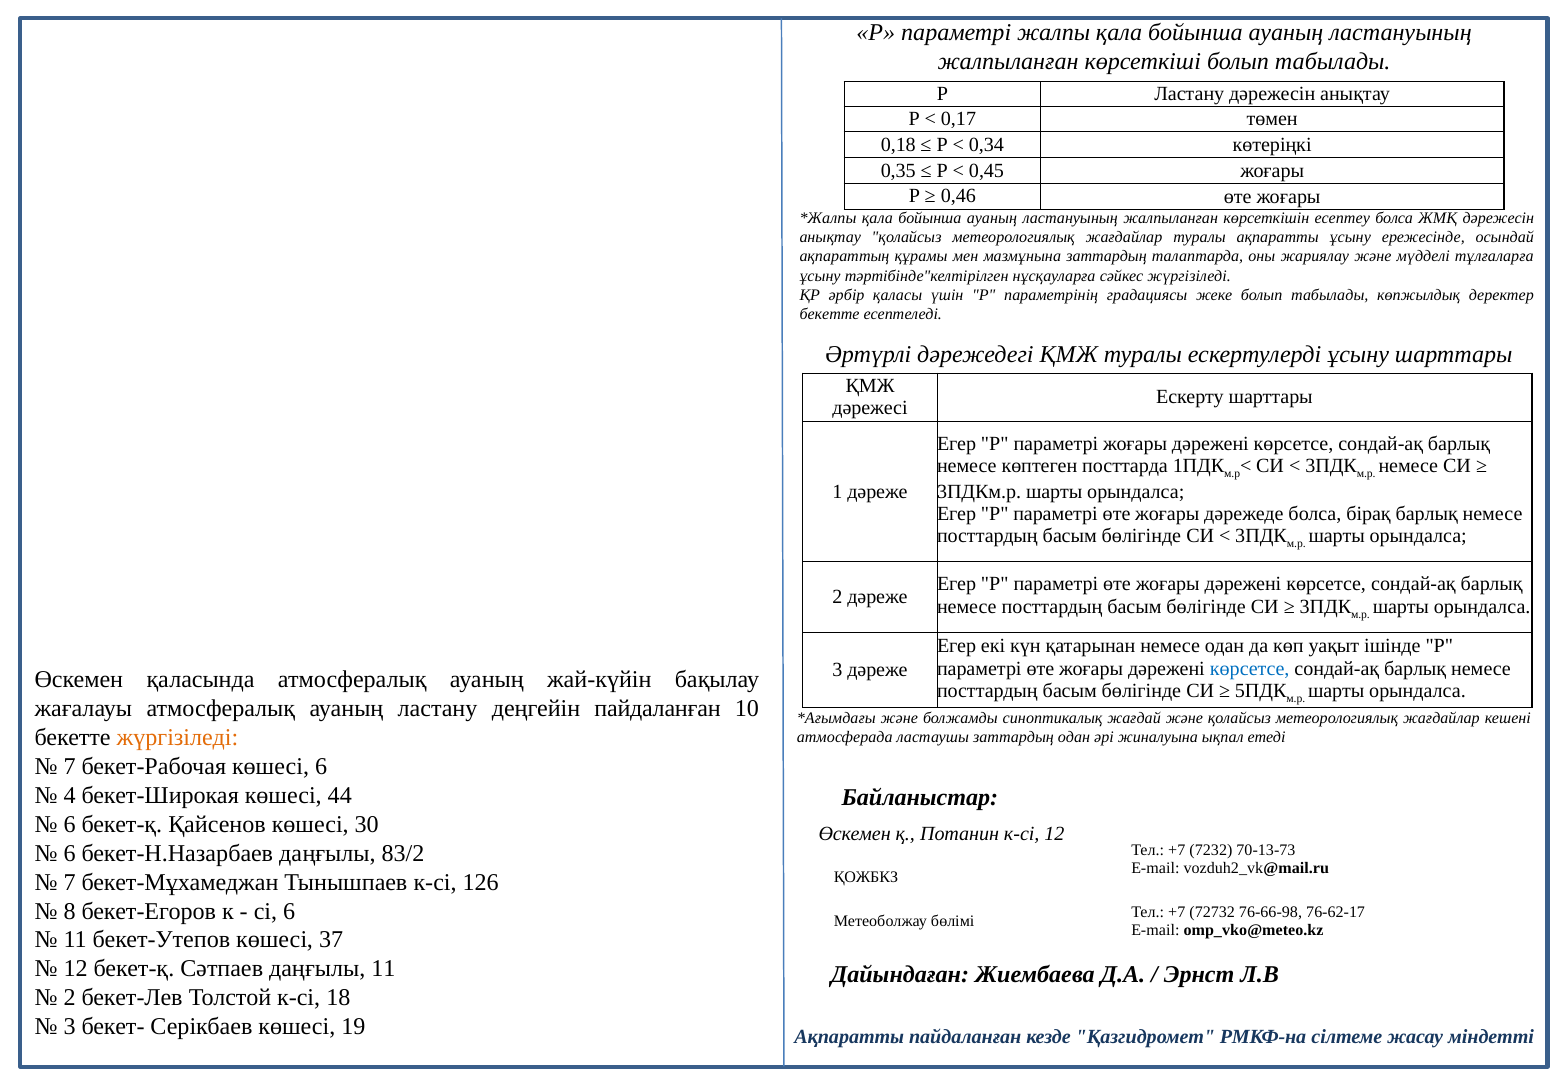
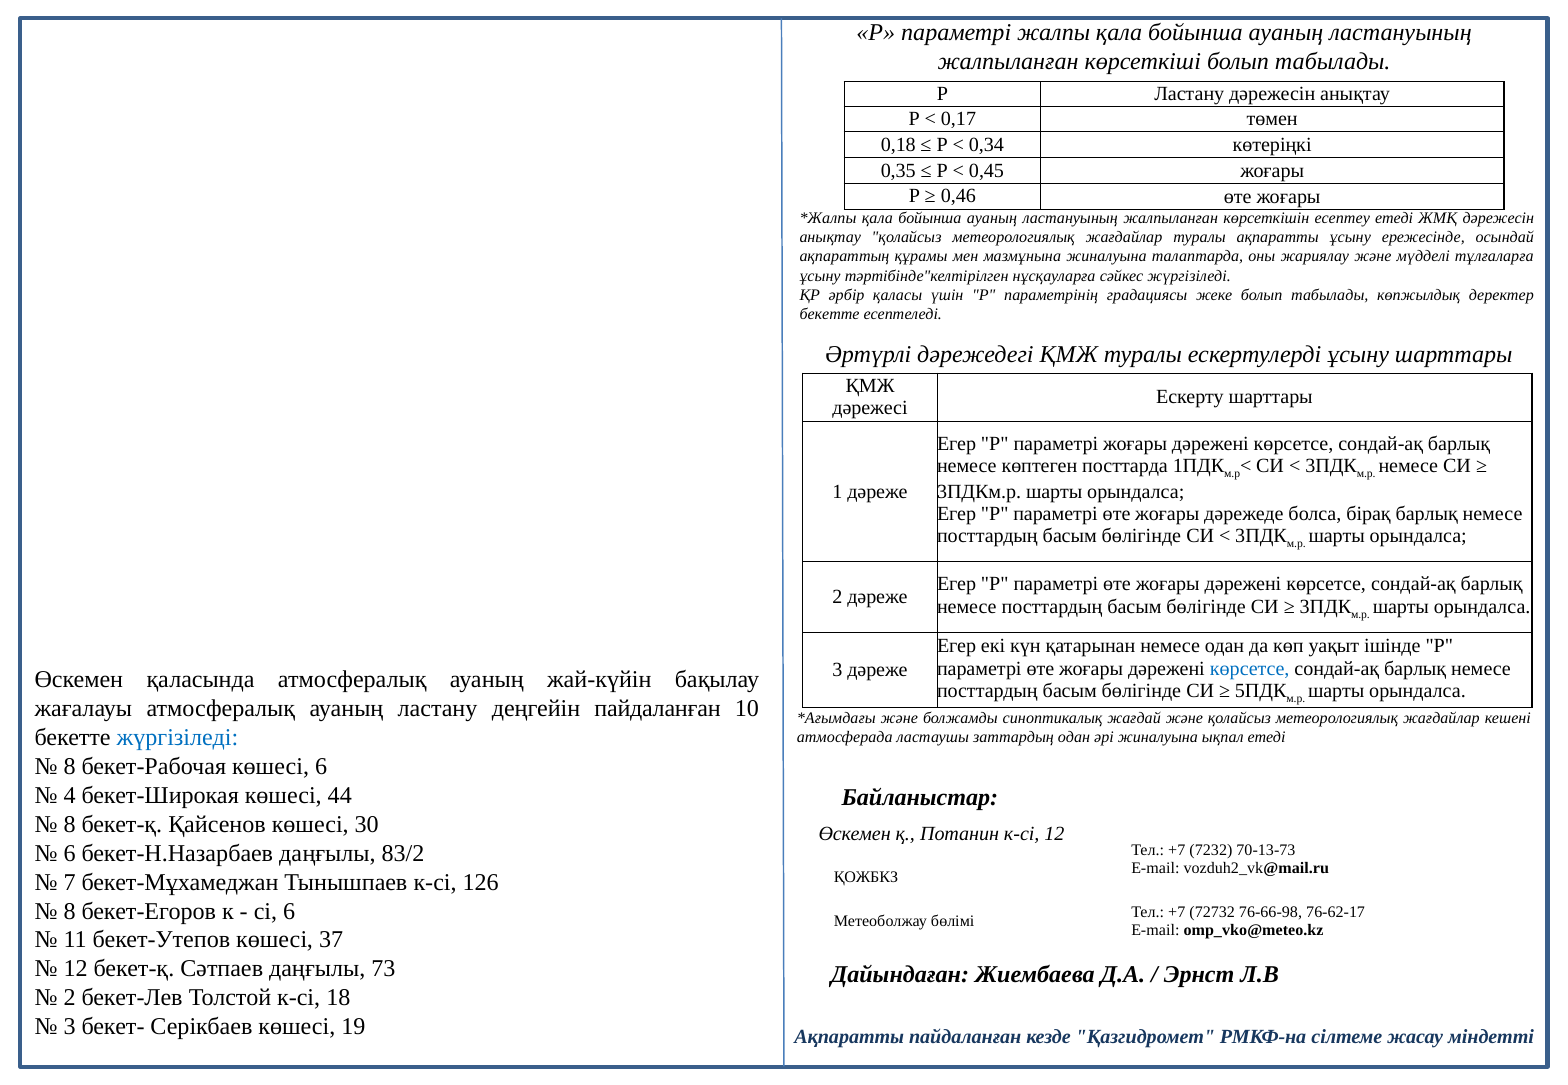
есептеу болса: болса -> етеді
мазмұнына заттардың: заттардың -> жиналуына
жүргізіледі at (177, 738) colour: orange -> blue
7 at (70, 767): 7 -> 8
6 at (70, 825): 6 -> 8
даңғылы 11: 11 -> 73
